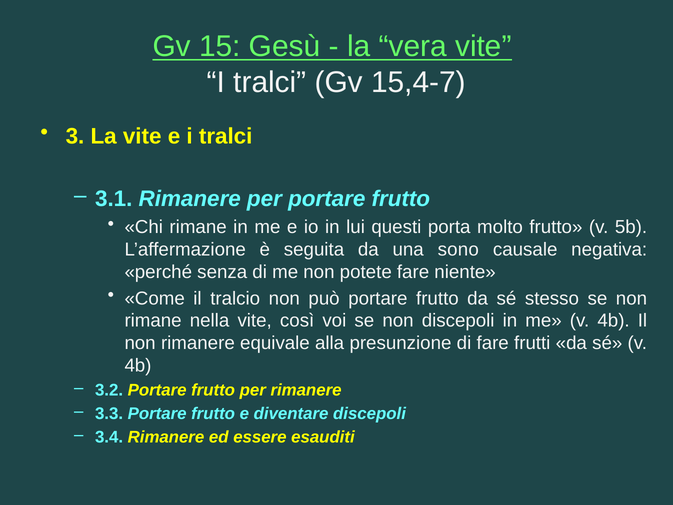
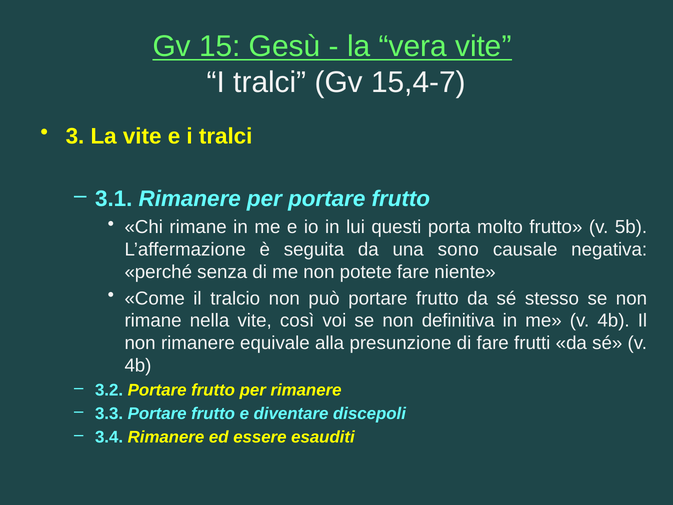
non discepoli: discepoli -> definitiva
